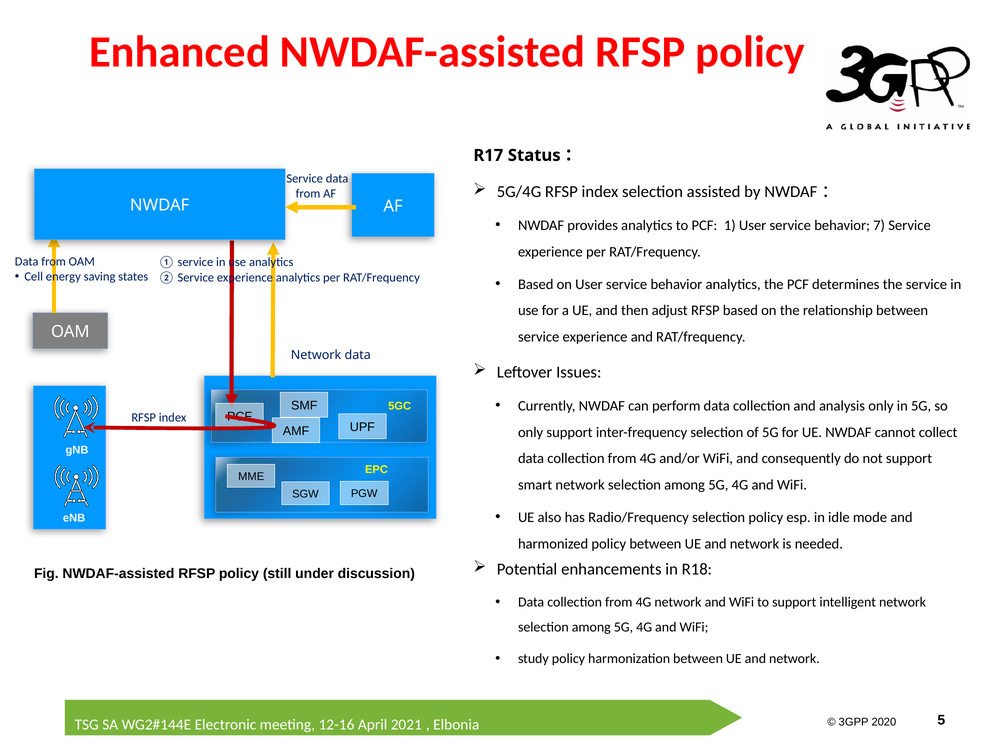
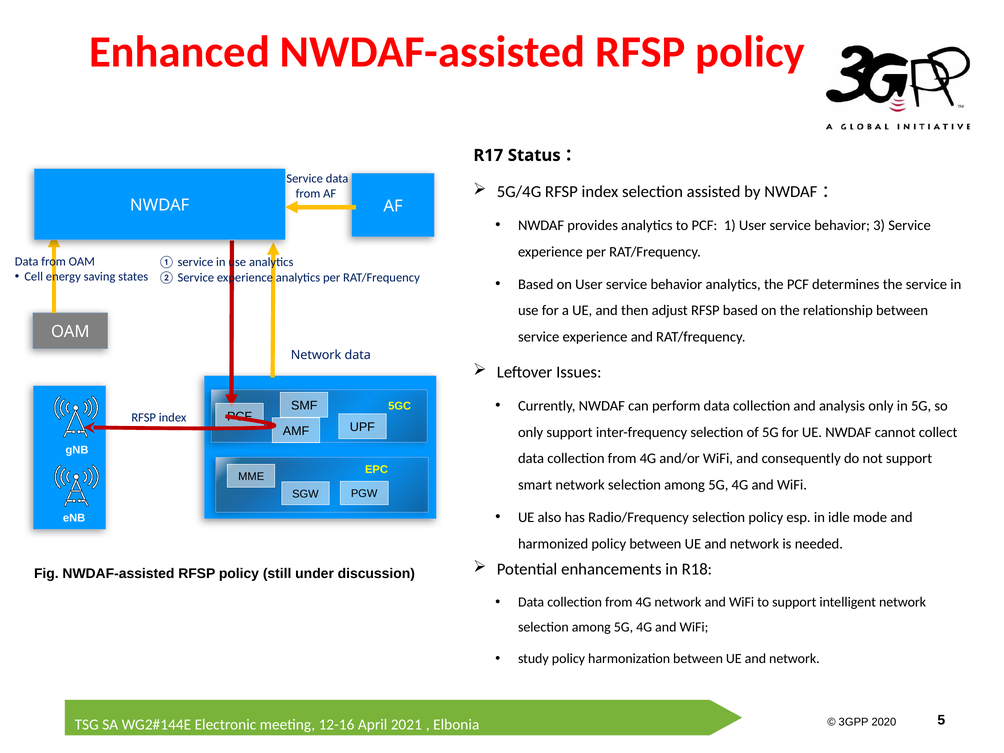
7: 7 -> 3
